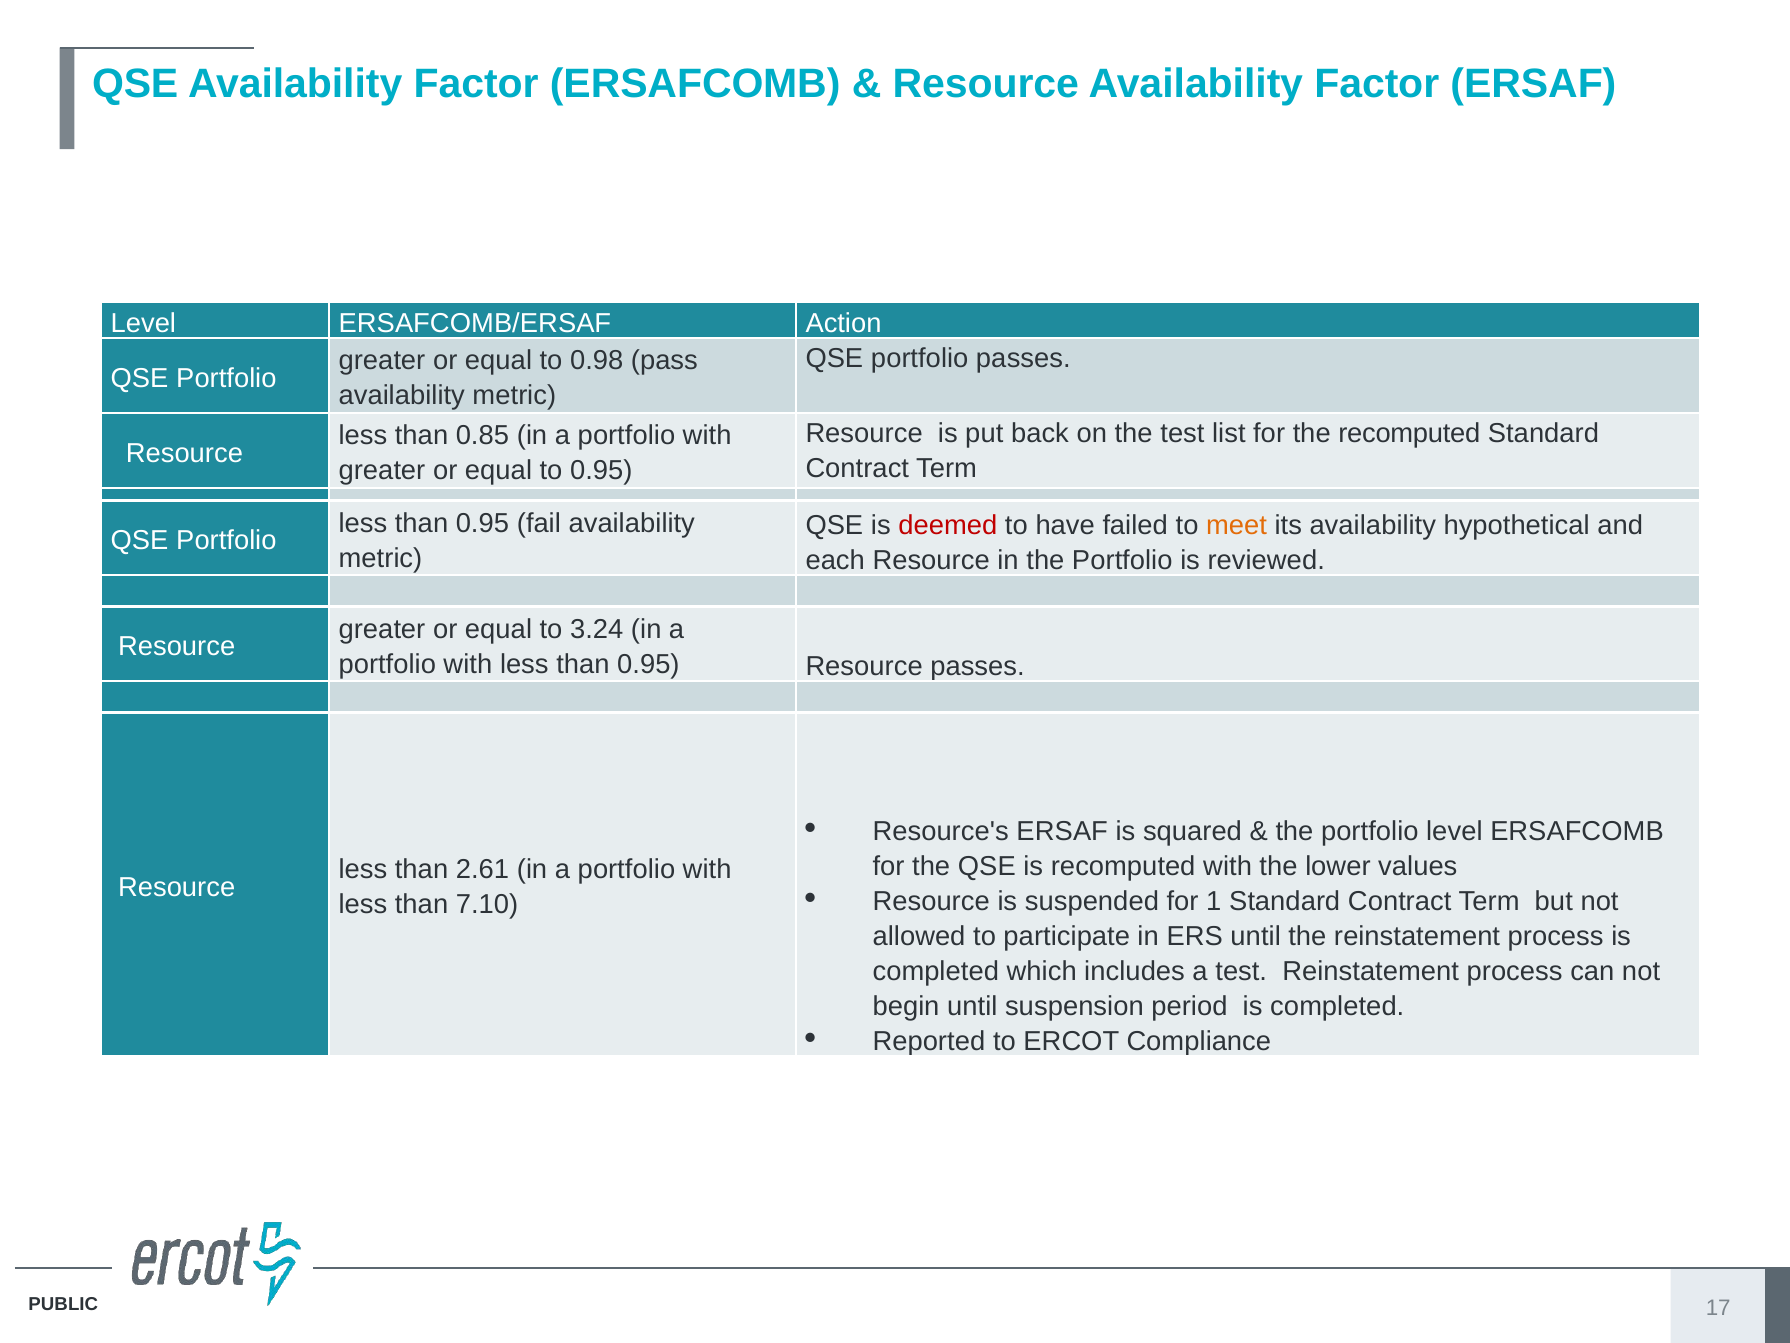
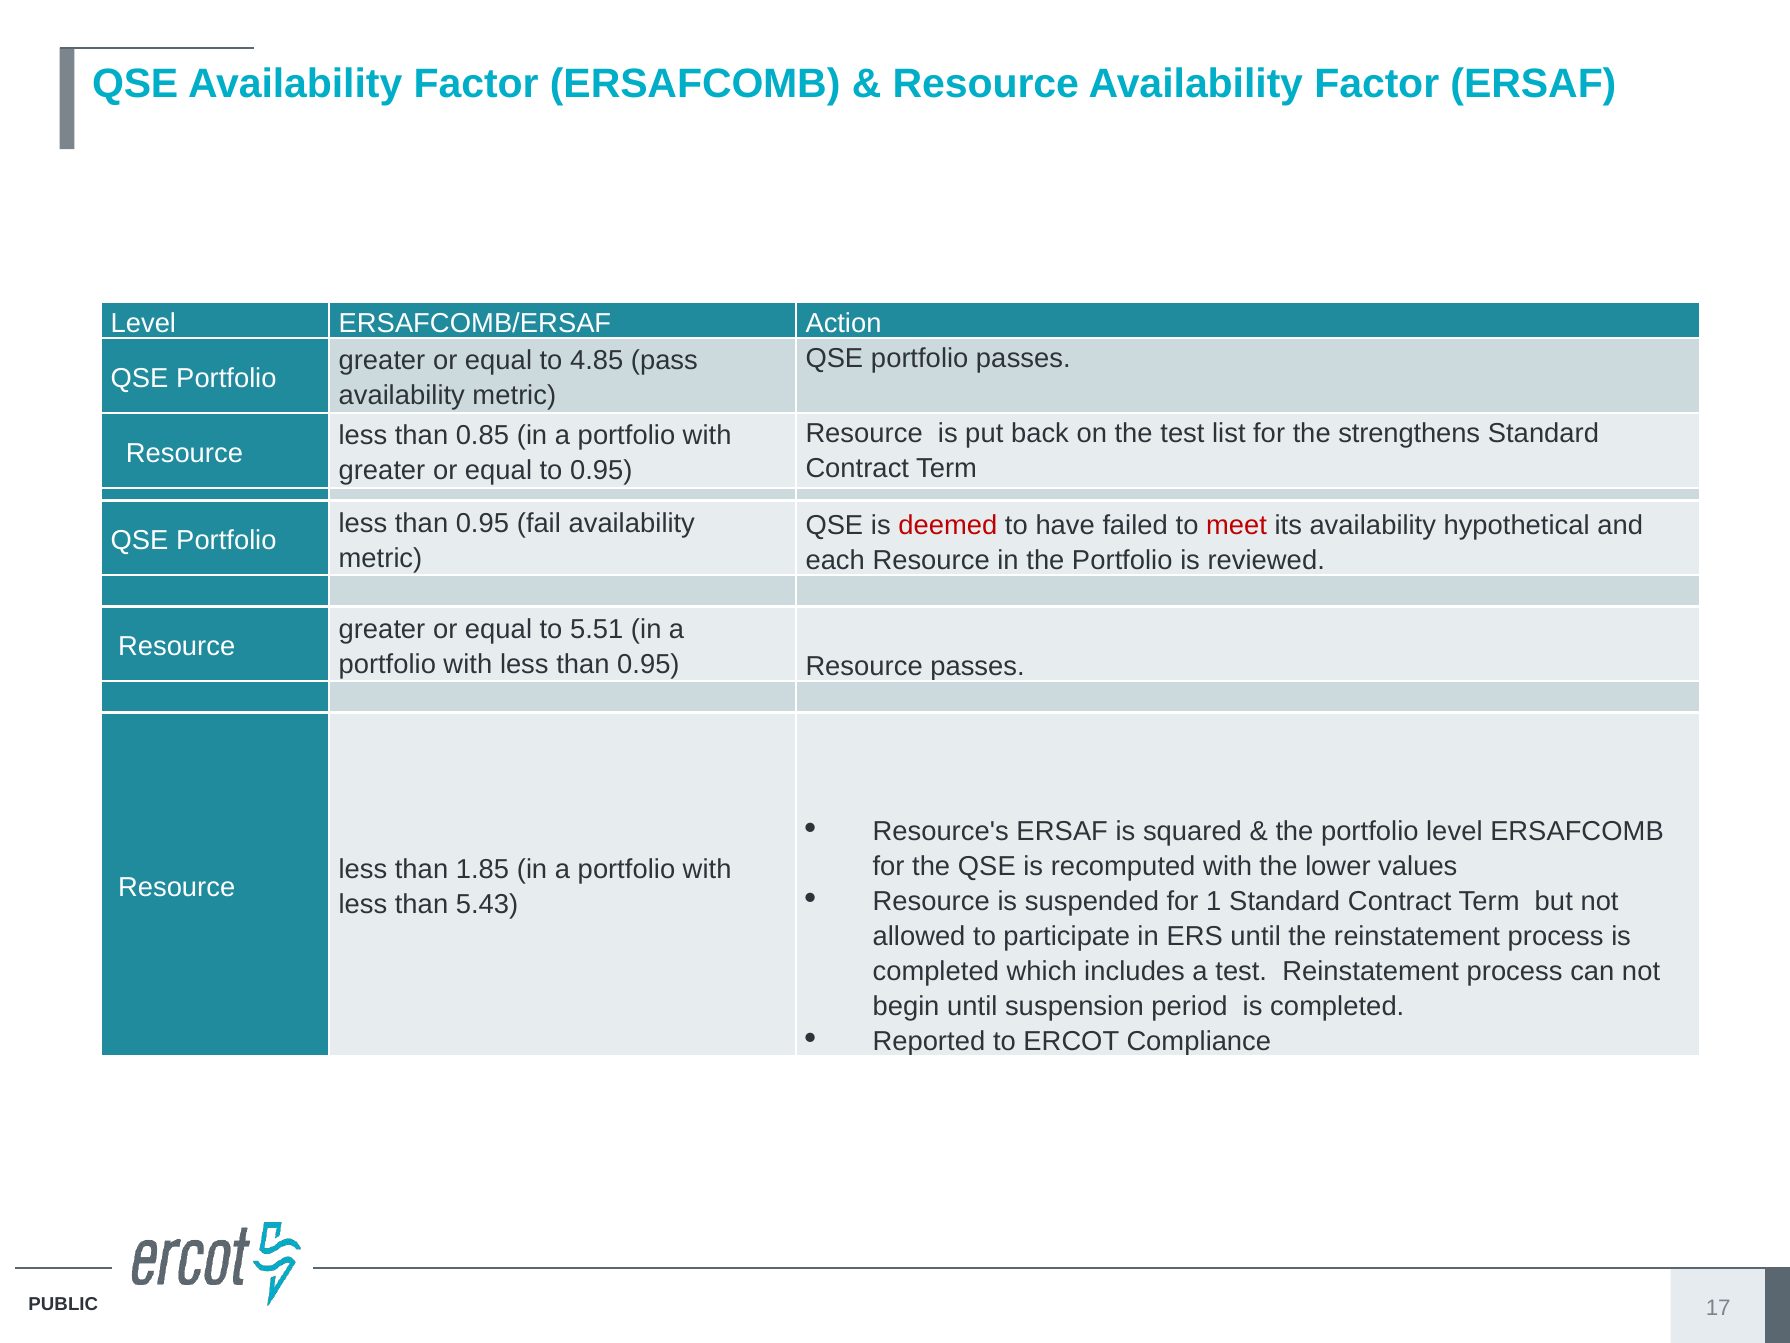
0.98: 0.98 -> 4.85
the recomputed: recomputed -> strengthens
meet colour: orange -> red
3.24: 3.24 -> 5.51
2.61: 2.61 -> 1.85
7.10: 7.10 -> 5.43
